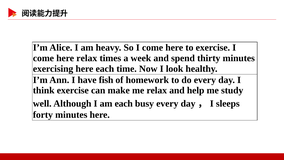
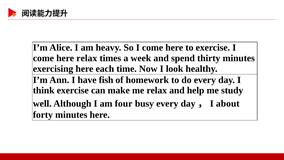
am each: each -> four
sleeps: sleeps -> about
